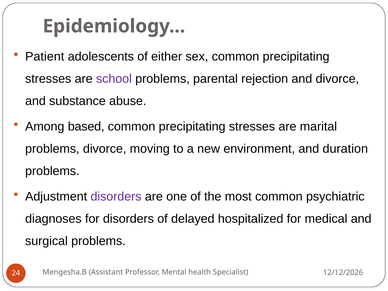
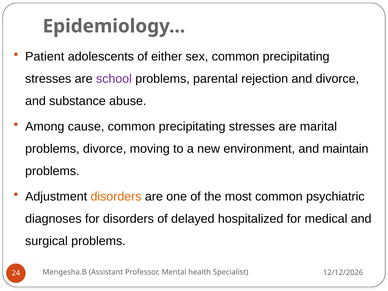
based: based -> cause
duration: duration -> maintain
disorders at (116, 196) colour: purple -> orange
